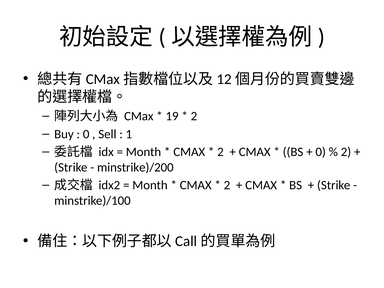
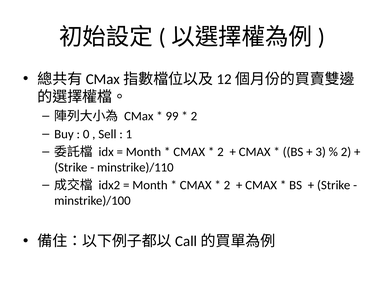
19: 19 -> 99
0 at (321, 152): 0 -> 3
minstrike)/200: minstrike)/200 -> minstrike)/110
